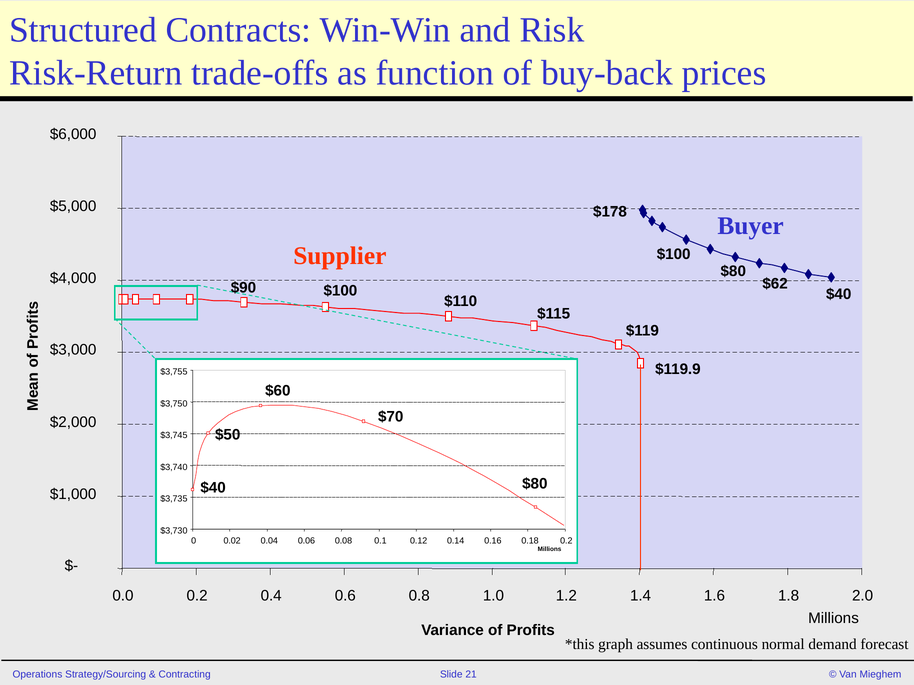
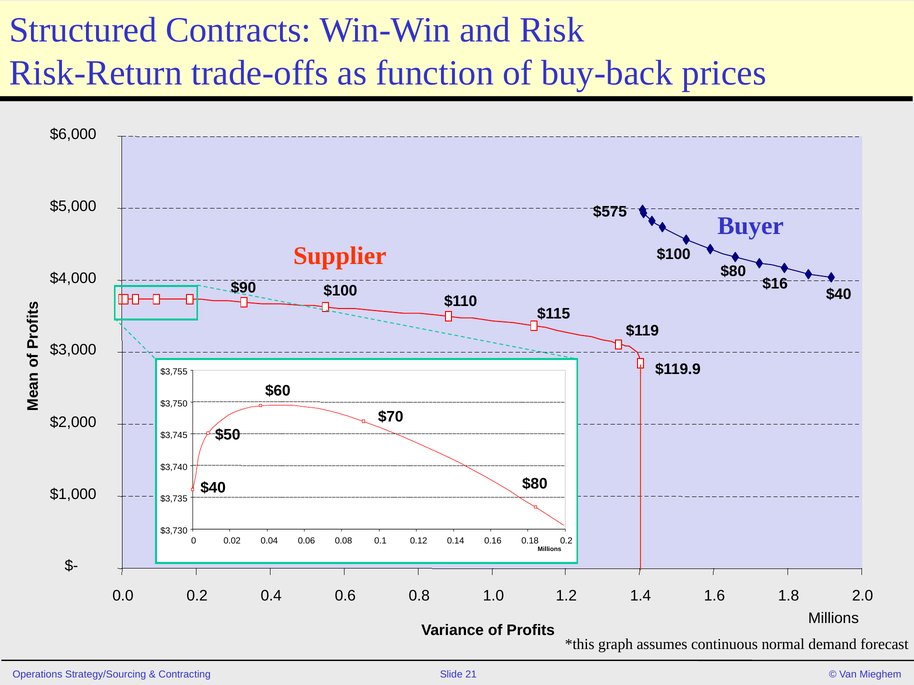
$178: $178 -> $575
$62: $62 -> $16
